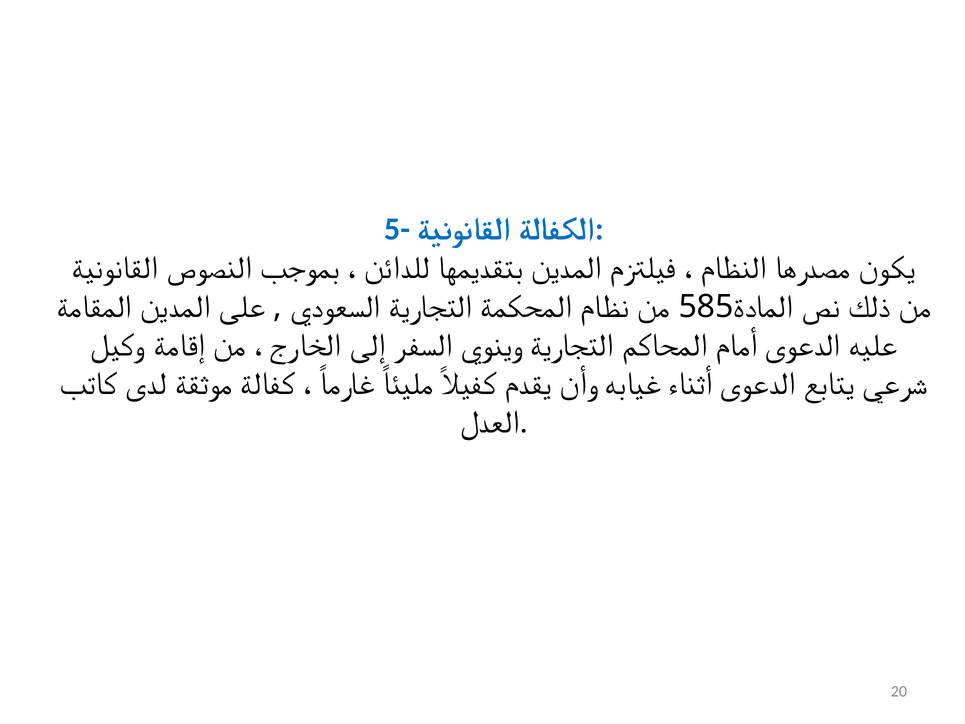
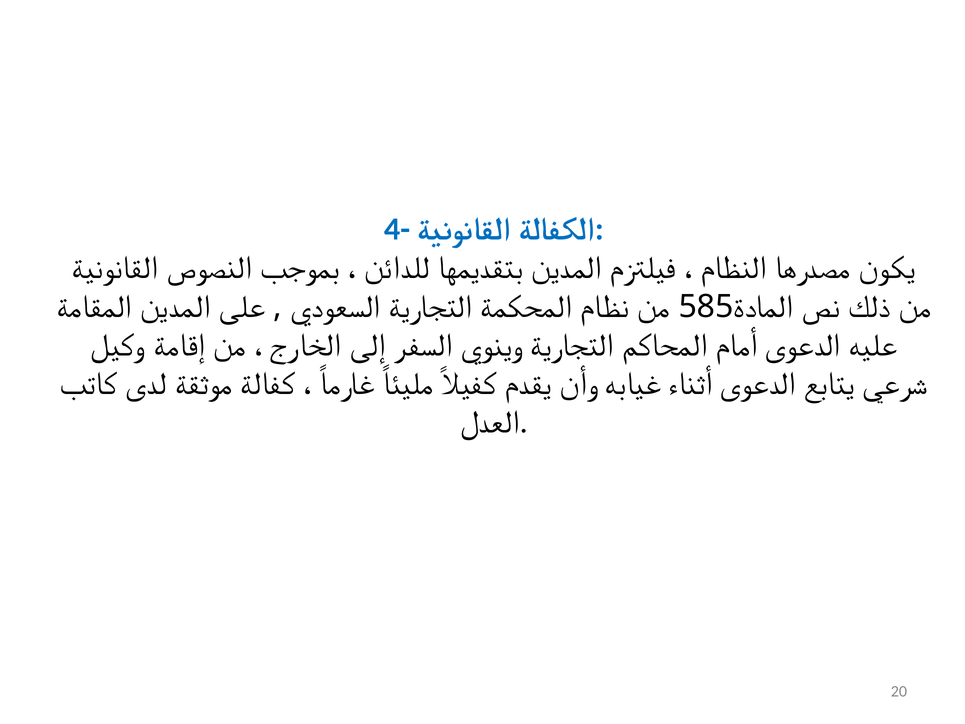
5-: 5- -> 4-
